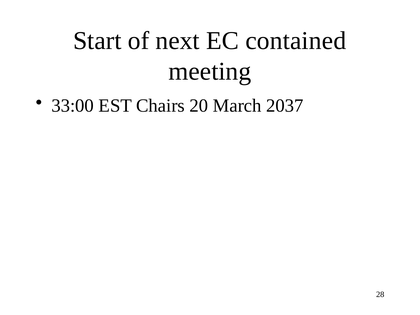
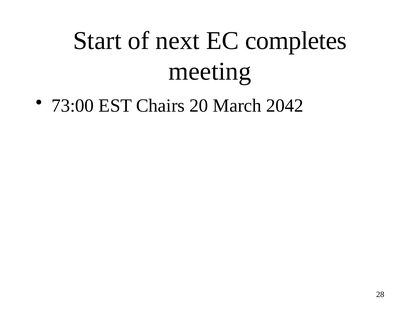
contained: contained -> completes
33:00: 33:00 -> 73:00
2037: 2037 -> 2042
